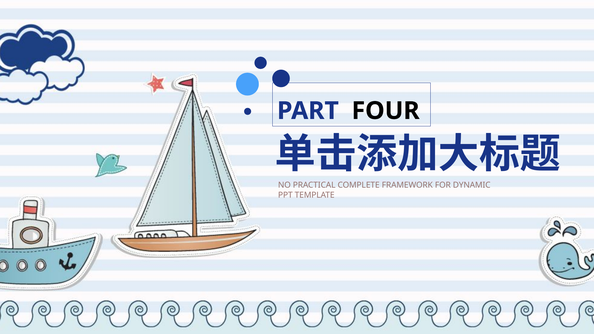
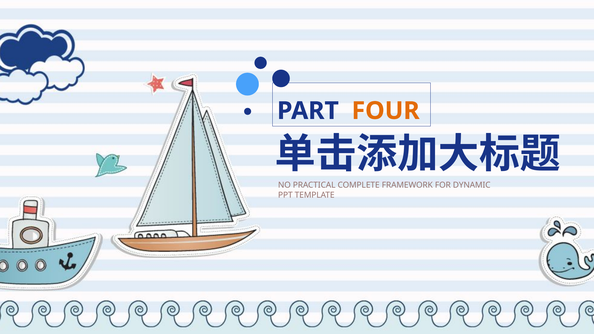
FOUR colour: black -> orange
